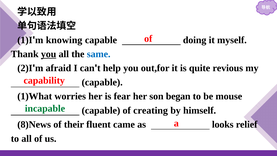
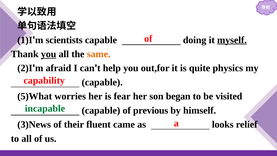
knowing: knowing -> scientists
myself underline: none -> present
same colour: blue -> orange
revious: revious -> physics
1)What: 1)What -> 5)What
mouse: mouse -> visited
creating: creating -> previous
8)News: 8)News -> 3)News
